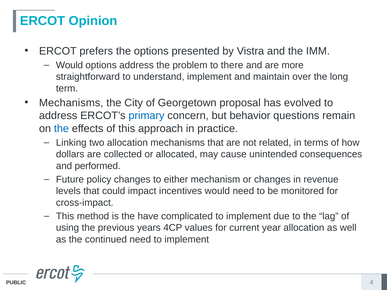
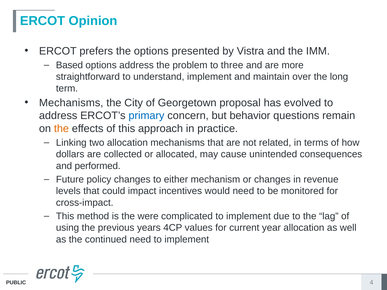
Would at (69, 65): Would -> Based
there: there -> three
the at (61, 129) colour: blue -> orange
have: have -> were
